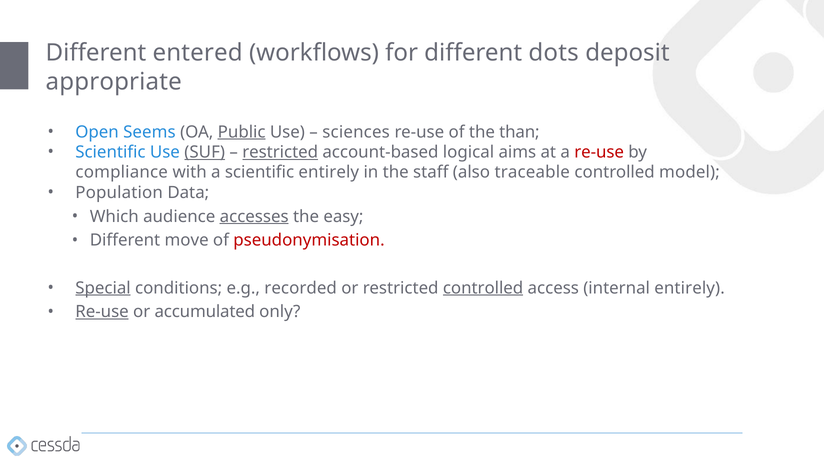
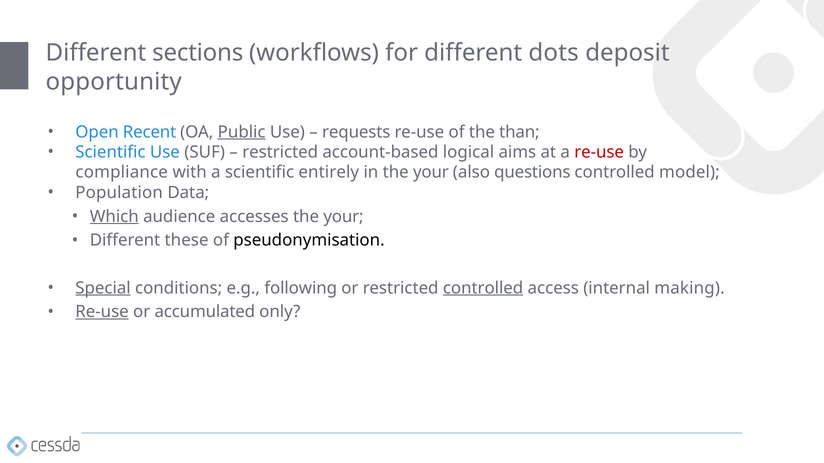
entered: entered -> sections
appropriate: appropriate -> opportunity
Seems: Seems -> Recent
sciences: sciences -> requests
SUF underline: present -> none
restricted at (280, 152) underline: present -> none
in the staff: staff -> your
traceable: traceable -> questions
Which underline: none -> present
accesses underline: present -> none
easy at (343, 217): easy -> your
move: move -> these
pseudonymisation colour: red -> black
recorded: recorded -> following
internal entirely: entirely -> making
